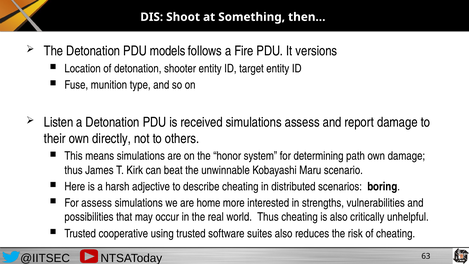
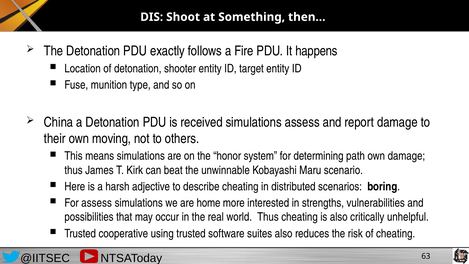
models: models -> exactly
versions: versions -> happens
Listen: Listen -> China
directly: directly -> moving
